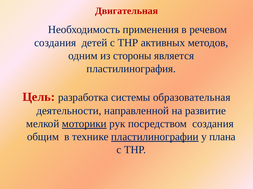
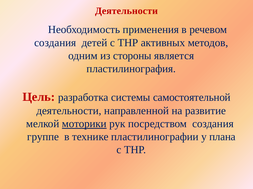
Двигательная at (126, 11): Двигательная -> Деятельности
образовательная: образовательная -> самостоятельной
общим: общим -> группе
пластилинографии underline: present -> none
